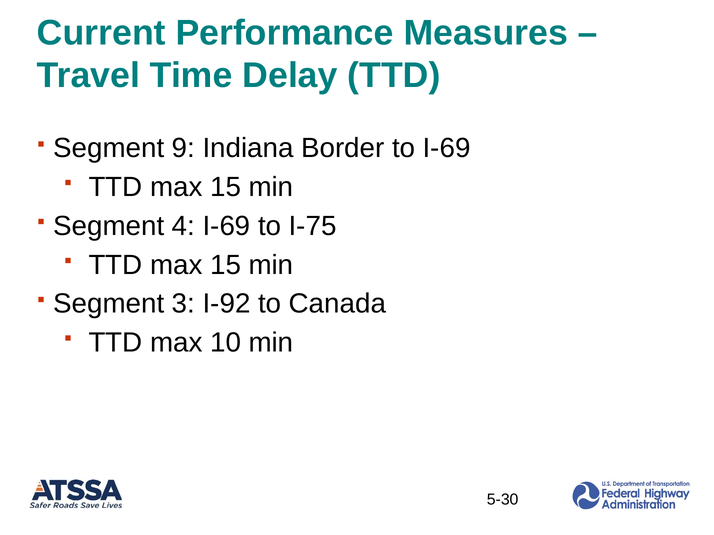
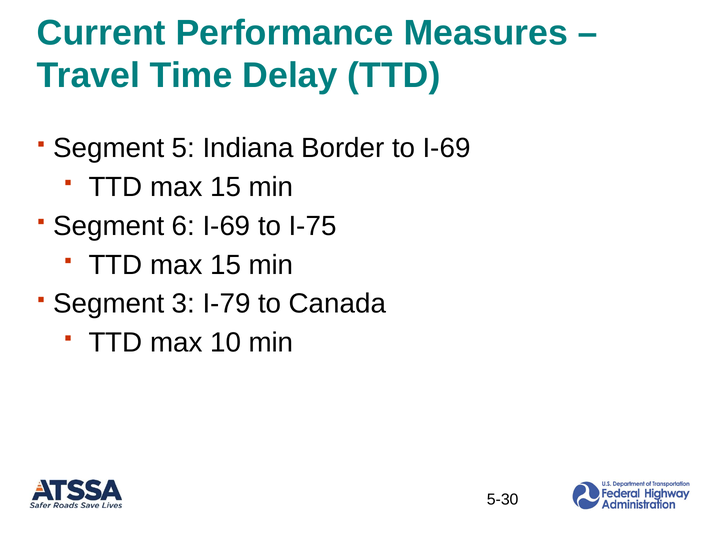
9: 9 -> 5
4: 4 -> 6
I-92: I-92 -> I-79
